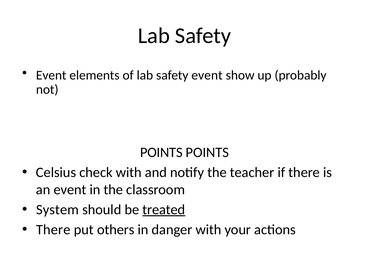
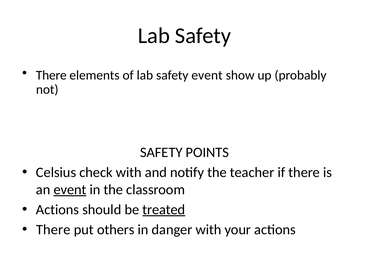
Event at (51, 75): Event -> There
POINTS at (161, 153): POINTS -> SAFETY
event at (70, 190) underline: none -> present
System at (57, 210): System -> Actions
